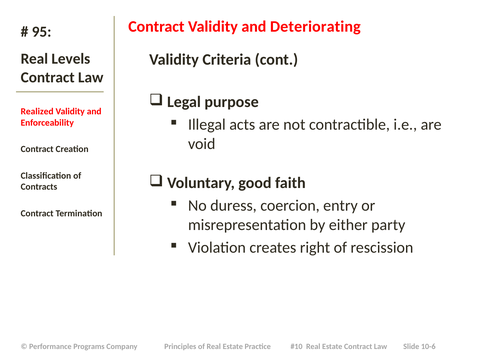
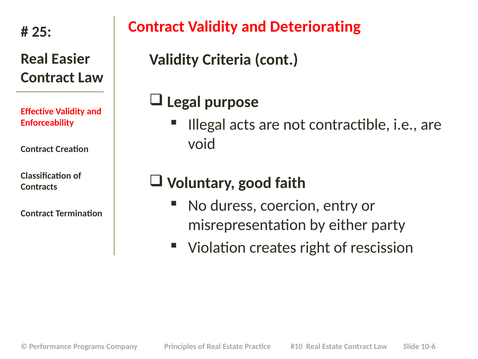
95: 95 -> 25
Levels: Levels -> Easier
Realized: Realized -> Effective
